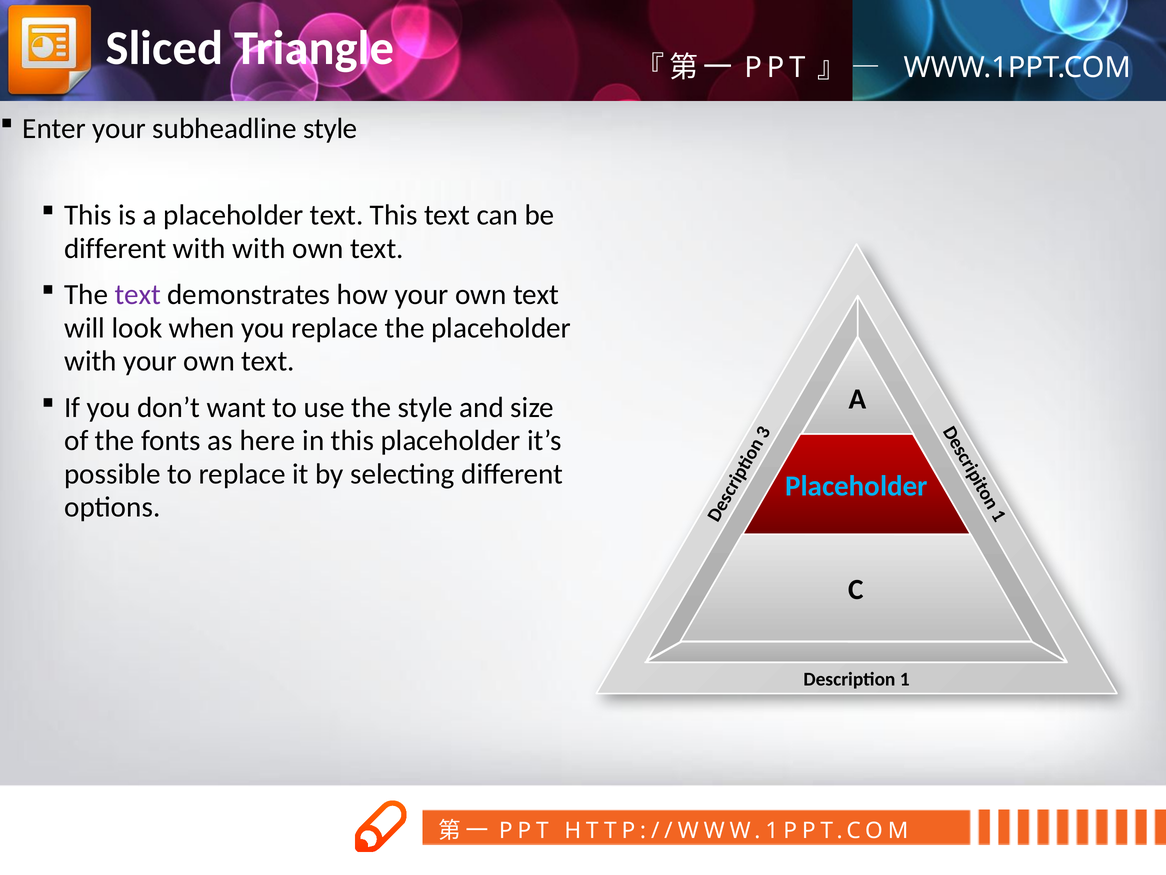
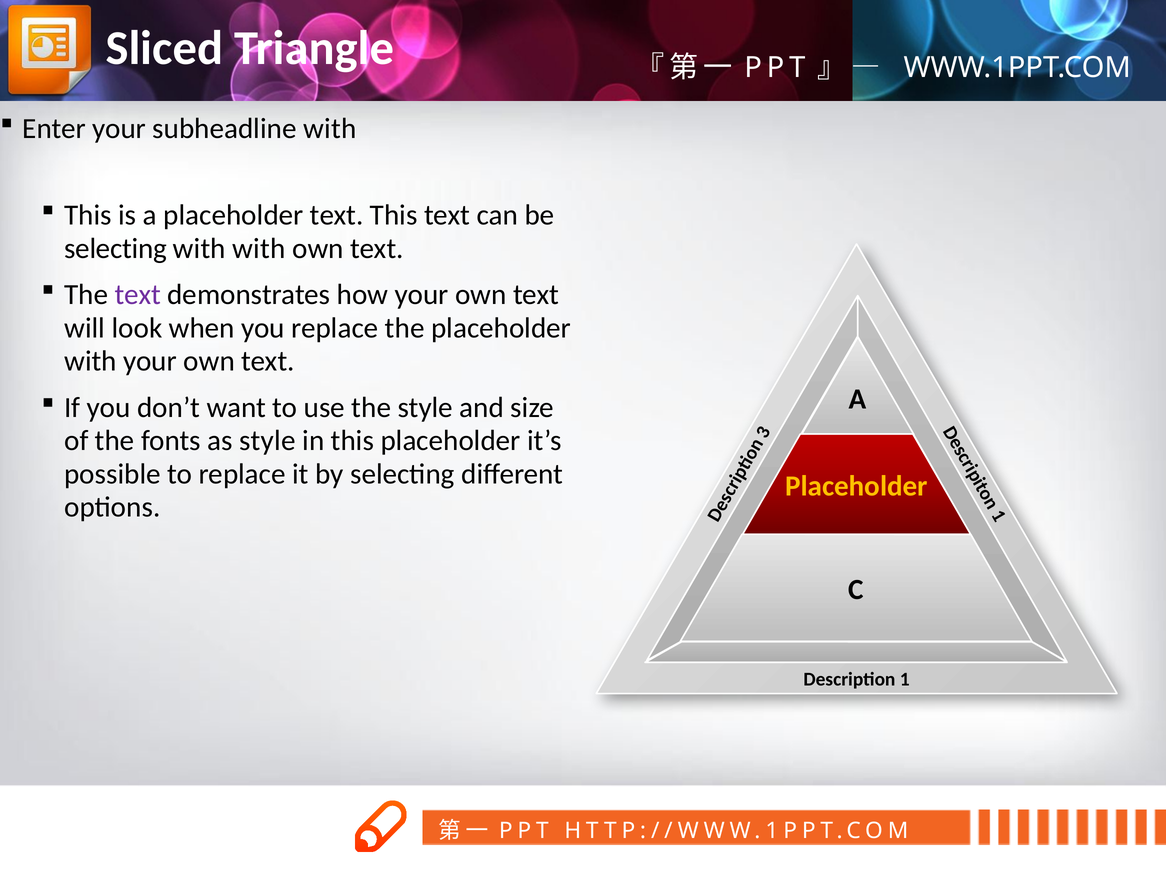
subheadline style: style -> with
different at (115, 248): different -> selecting
as here: here -> style
Placeholder at (856, 486) colour: light blue -> yellow
